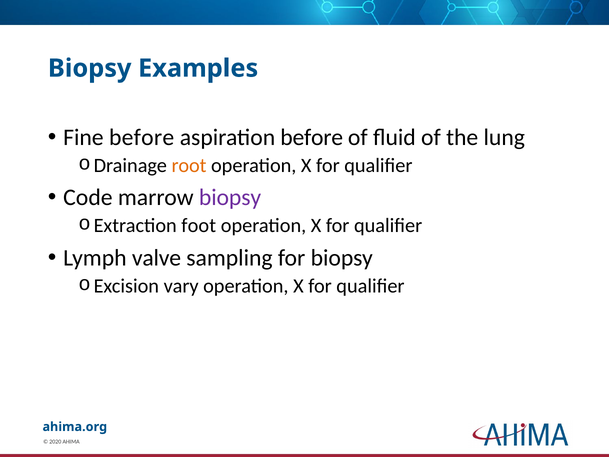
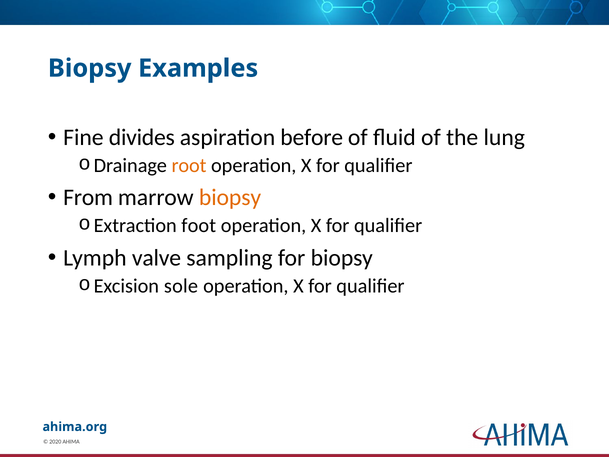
Fine before: before -> divides
Code: Code -> From
biopsy at (230, 197) colour: purple -> orange
vary: vary -> sole
